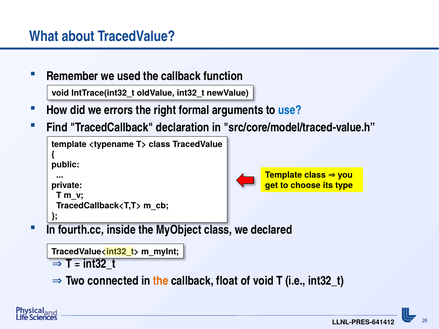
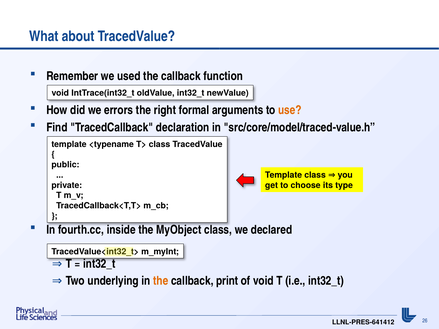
use colour: blue -> orange
connected: connected -> underlying
float: float -> print
